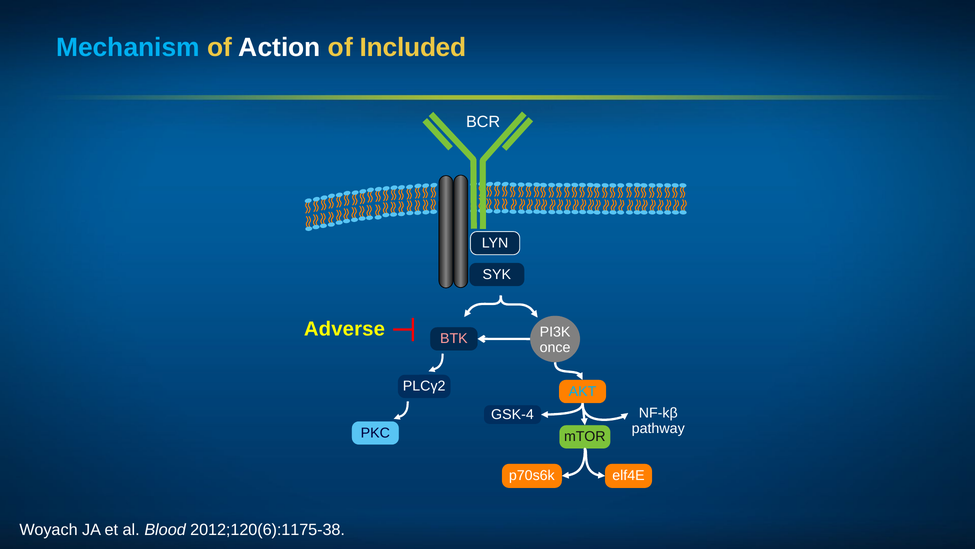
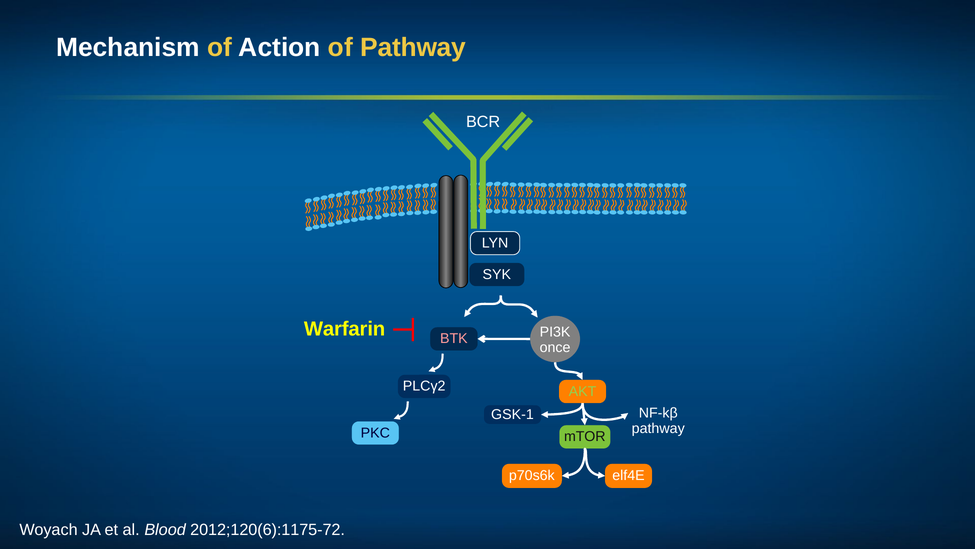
Mechanism colour: light blue -> white
of Included: Included -> Pathway
Adverse: Adverse -> Warfarin
AKT colour: light blue -> light green
GSK-4: GSK-4 -> GSK-1
2012;120(6):1175-38: 2012;120(6):1175-38 -> 2012;120(6):1175-72
